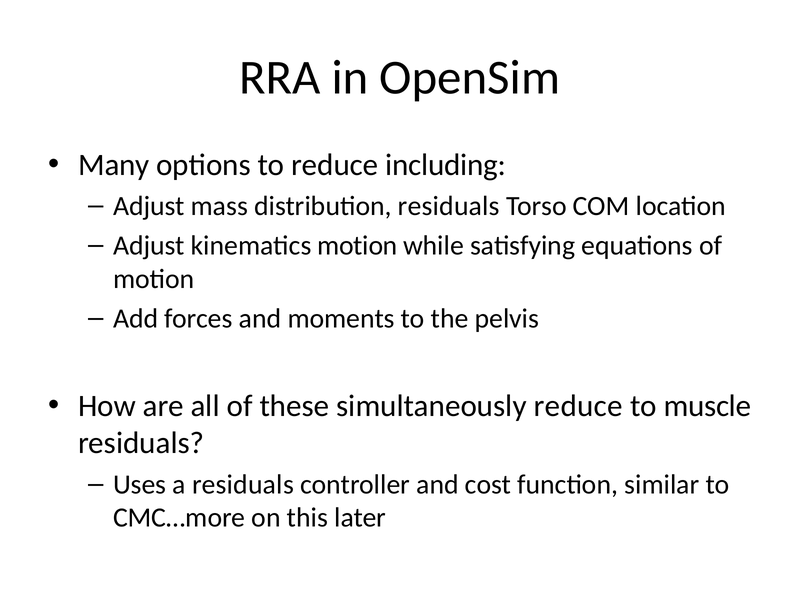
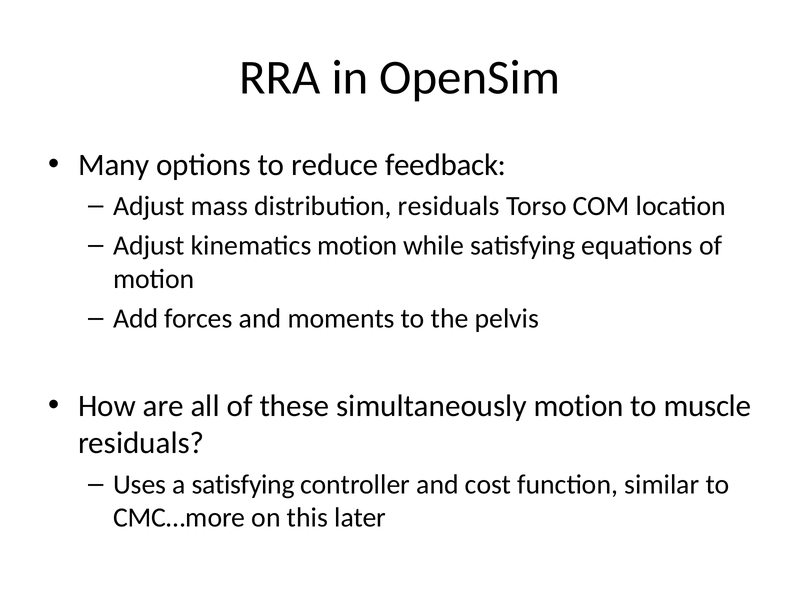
including: including -> feedback
simultaneously reduce: reduce -> motion
a residuals: residuals -> satisfying
